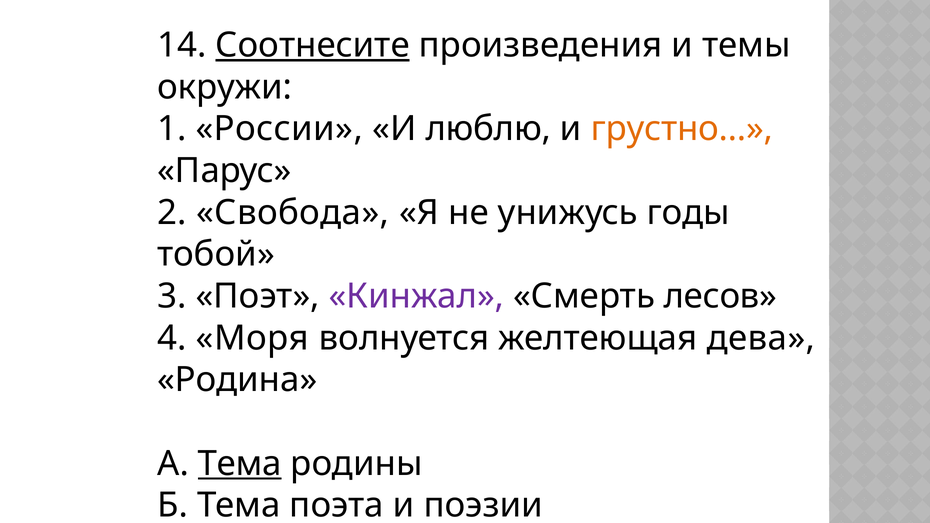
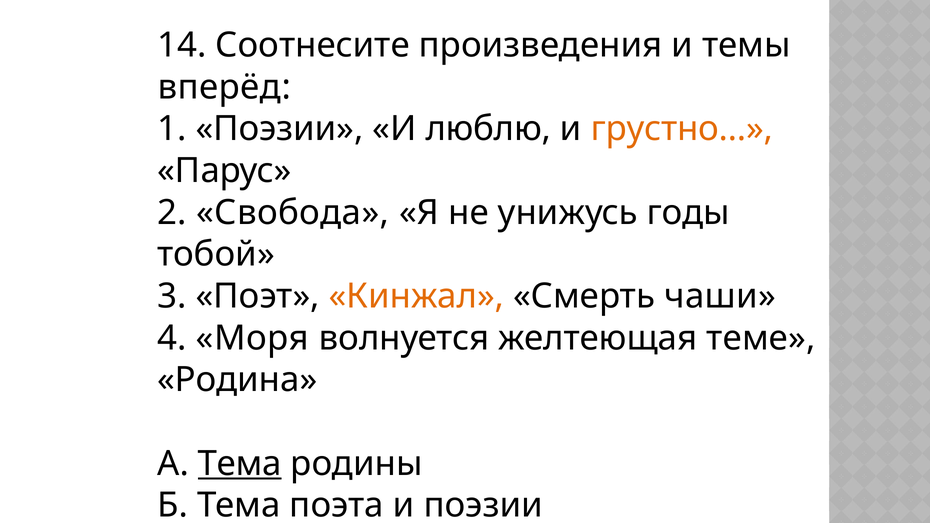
Соотнесите underline: present -> none
окружи: окружи -> вперёд
1 России: России -> Поэзии
Кинжал colour: purple -> orange
лесов: лесов -> чаши
дева: дева -> теме
